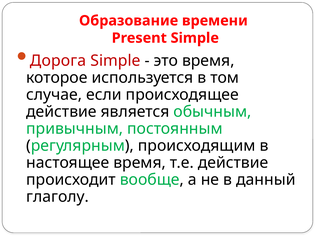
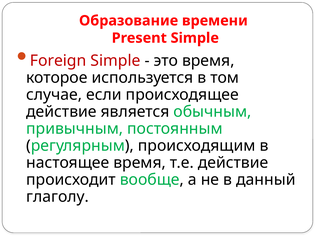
Дорога: Дорога -> Foreign
